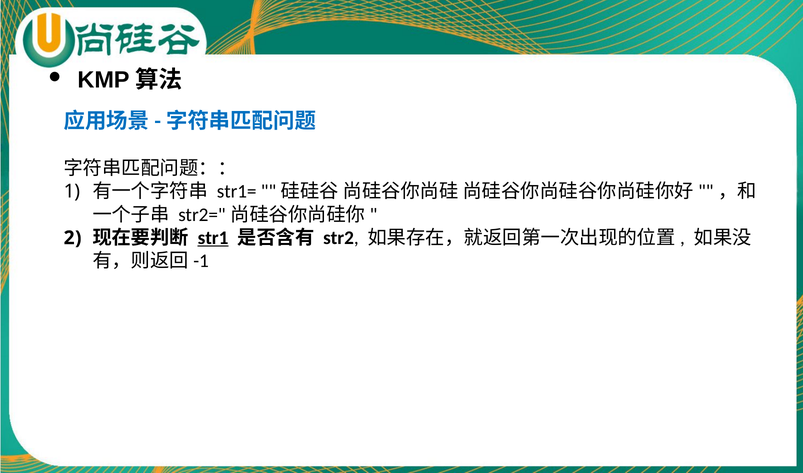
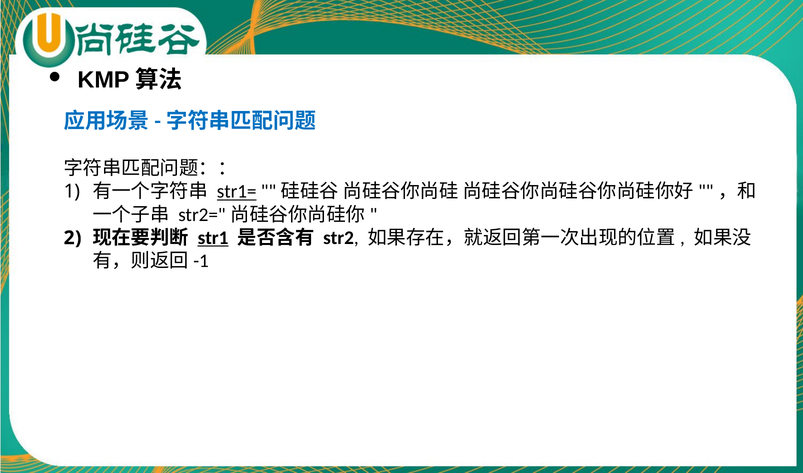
str1= underline: none -> present
